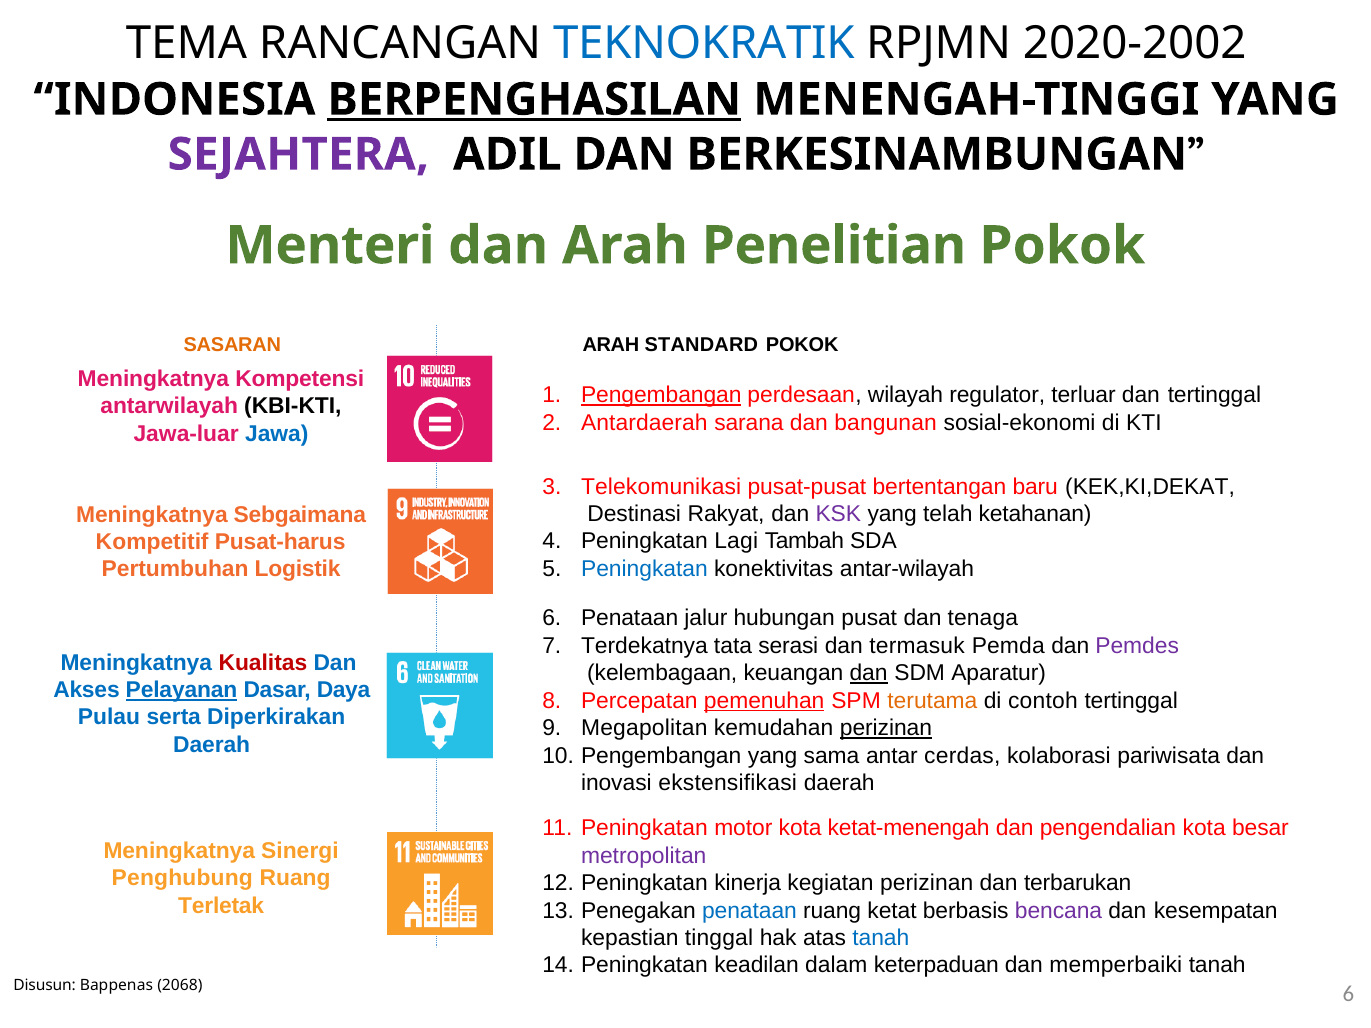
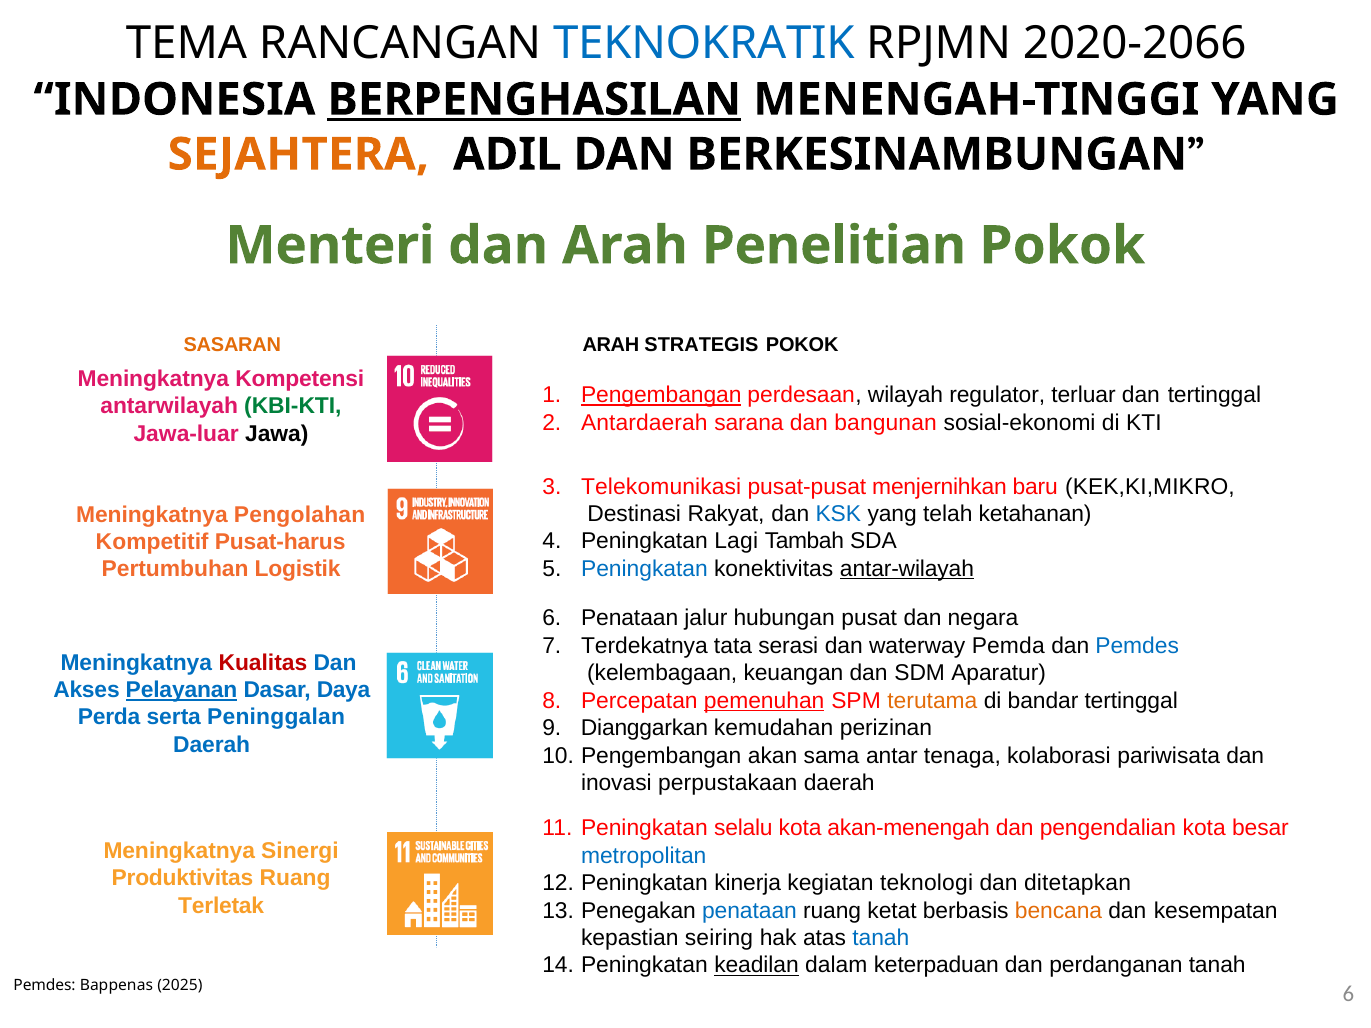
2020-2002: 2020-2002 -> 2020-2066
SEJAHTERA colour: purple -> orange
STANDARD: STANDARD -> STRATEGIS
KBI-KTI colour: black -> green
Jawa colour: blue -> black
bertentangan: bertentangan -> menjernihkan
KEK,KI,DEKAT: KEK,KI,DEKAT -> KEK,KI,MIKRO
KSK colour: purple -> blue
Sebgaimana: Sebgaimana -> Pengolahan
antar-wilayah underline: none -> present
tenaga: tenaga -> negara
termasuk: termasuk -> waterway
Pemdes at (1137, 646) colour: purple -> blue
dan at (869, 673) underline: present -> none
contoh: contoh -> bandar
Pulau: Pulau -> Perda
Diperkirakan: Diperkirakan -> Peninggalan
Megapolitan: Megapolitan -> Dianggarkan
perizinan at (886, 728) underline: present -> none
Pengembangan yang: yang -> akan
cerdas: cerdas -> tenaga
ekstensifikasi: ekstensifikasi -> perpustakaan
motor: motor -> selalu
ketat-menengah: ketat-menengah -> akan-menengah
metropolitan colour: purple -> blue
Penghubung: Penghubung -> Produktivitas
kegiatan perizinan: perizinan -> teknologi
terbarukan: terbarukan -> ditetapkan
bencana colour: purple -> orange
tinggal: tinggal -> seiring
keadilan underline: none -> present
memperbaiki: memperbaiki -> perdanganan
Disusun at (45, 986): Disusun -> Pemdes
2068: 2068 -> 2025
